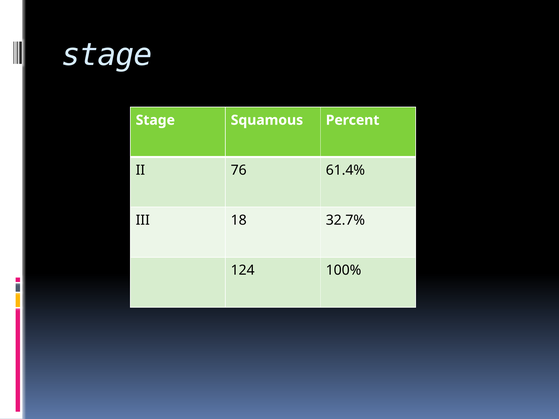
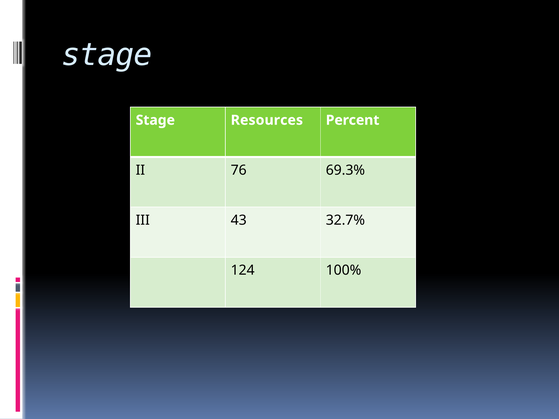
Squamous: Squamous -> Resources
61.4%: 61.4% -> 69.3%
18: 18 -> 43
